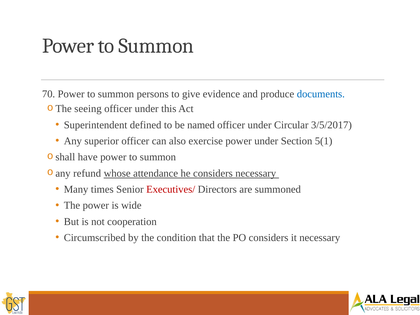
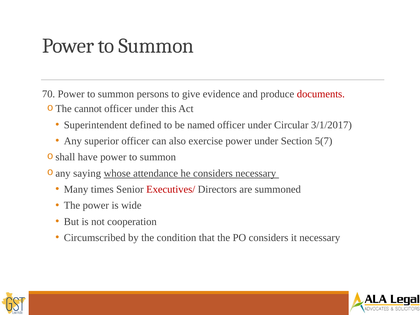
documents colour: blue -> red
seeing: seeing -> cannot
3/5/2017: 3/5/2017 -> 3/1/2017
5(1: 5(1 -> 5(7
refund: refund -> saying
